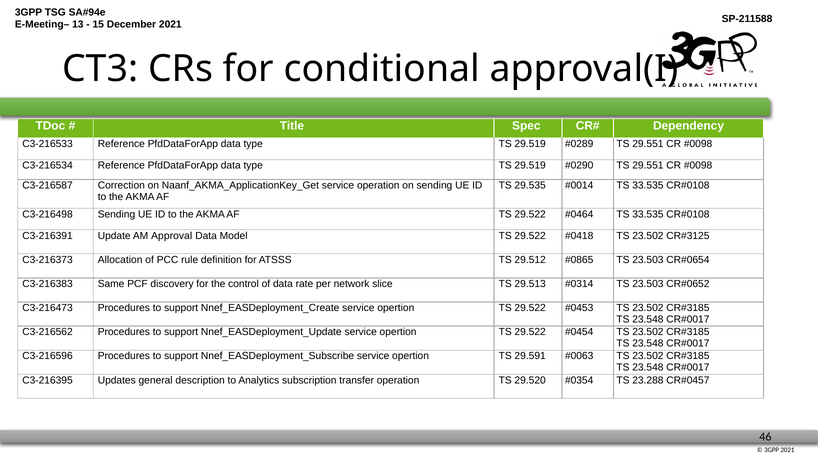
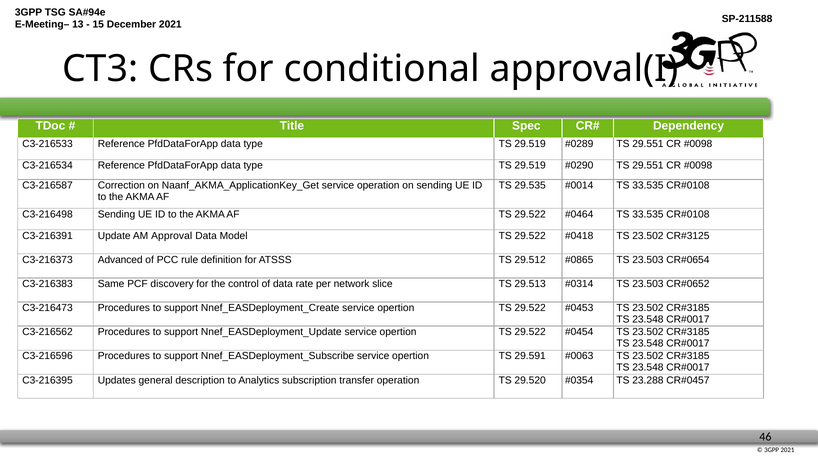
Allocation: Allocation -> Advanced
